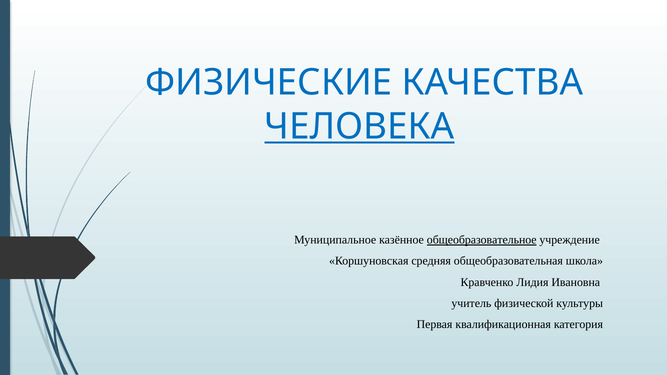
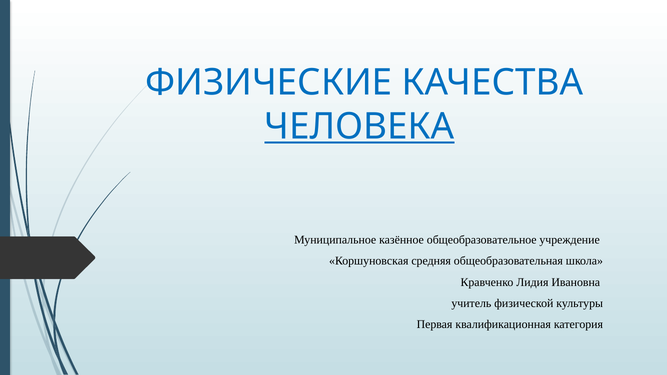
общеобразовательное underline: present -> none
